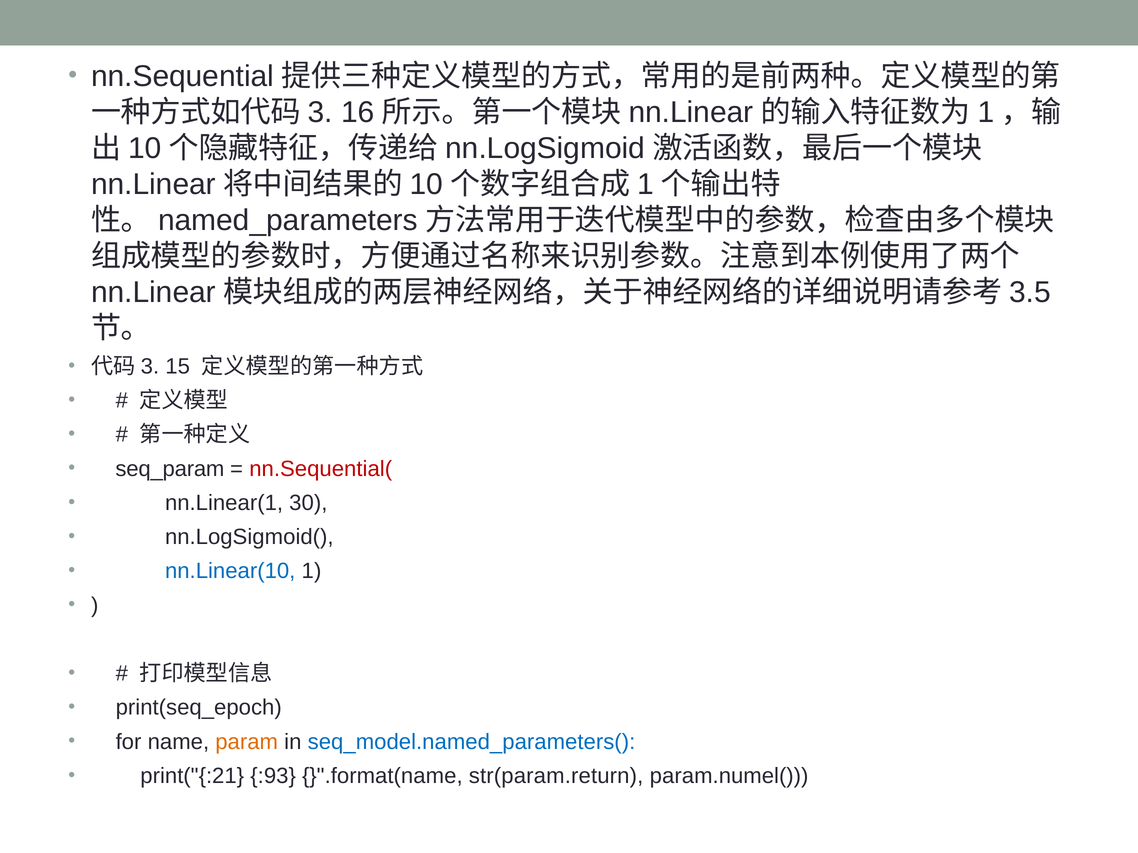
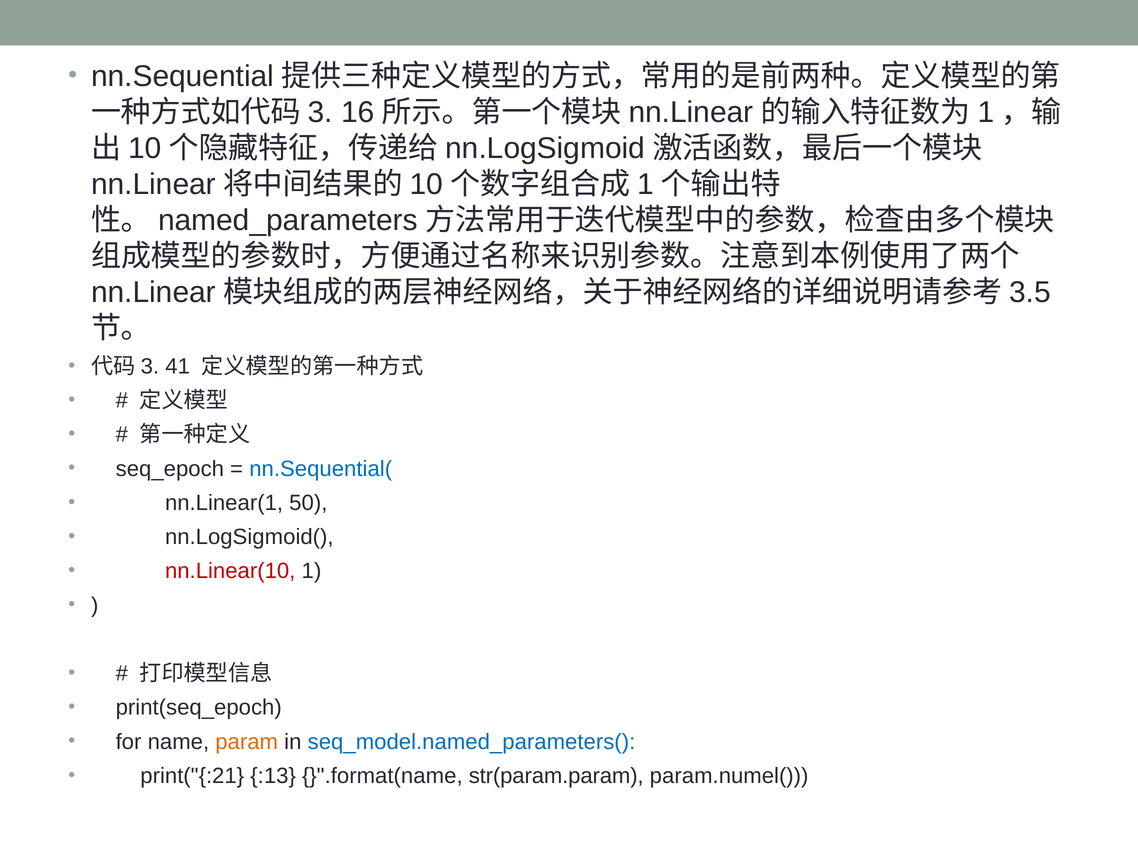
15: 15 -> 41
seq_param: seq_param -> seq_epoch
nn.Sequential( colour: red -> blue
30: 30 -> 50
nn.Linear(10 colour: blue -> red
:93: :93 -> :13
str(param.return: str(param.return -> str(param.param
